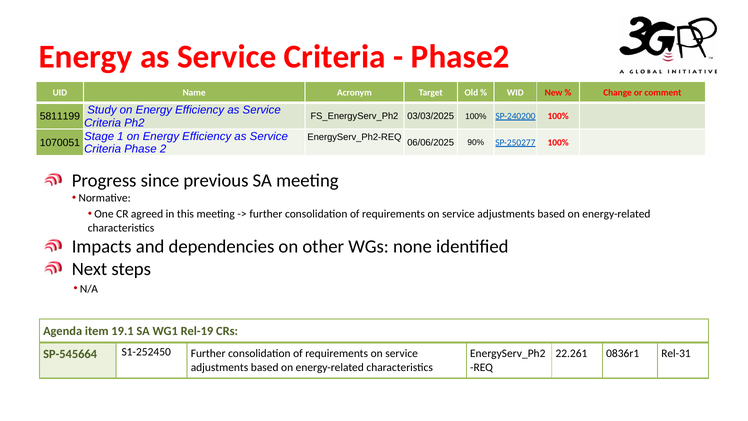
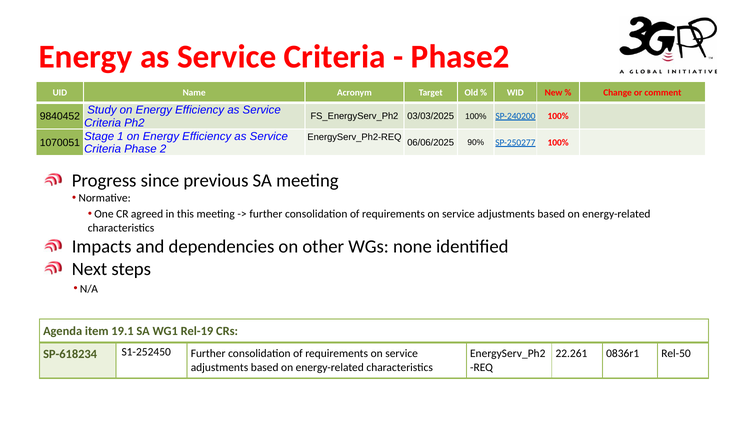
5811199: 5811199 -> 9840452
Rel-31: Rel-31 -> Rel-50
SP-545664: SP-545664 -> SP-618234
